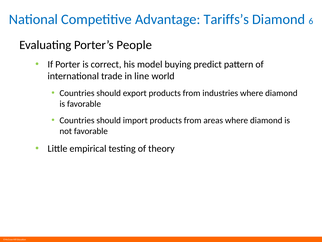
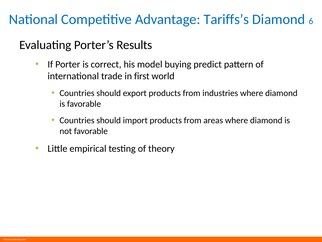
People: People -> Results
line: line -> first
